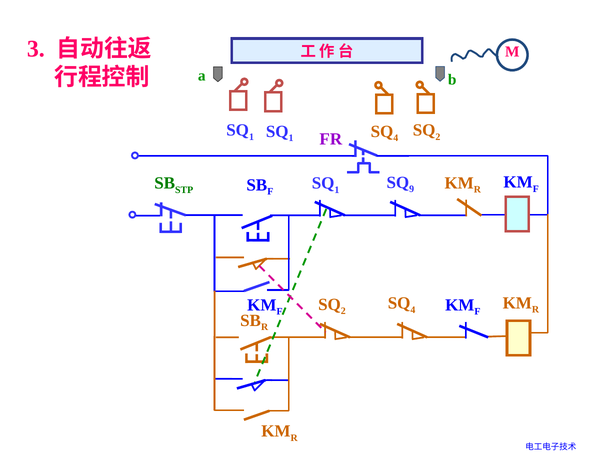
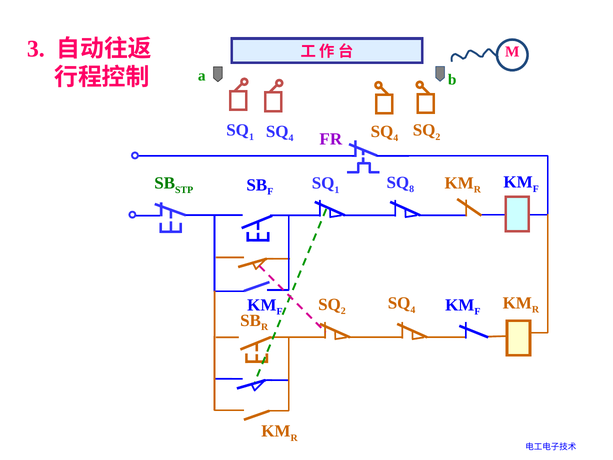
1 at (291, 138): 1 -> 4
9: 9 -> 8
